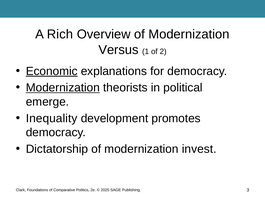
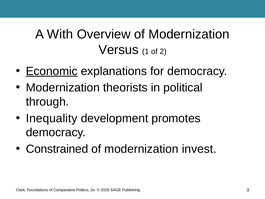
Rich: Rich -> With
Modernization at (63, 88) underline: present -> none
emerge: emerge -> through
Dictatorship: Dictatorship -> Constrained
